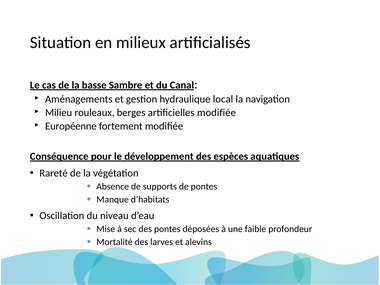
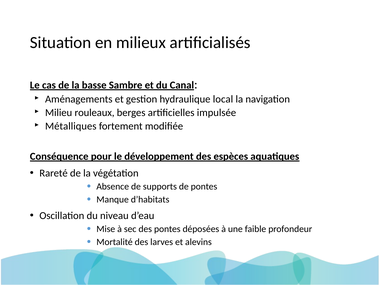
artificielles modifiée: modifiée -> impulsée
Européenne: Européenne -> Métalliques
